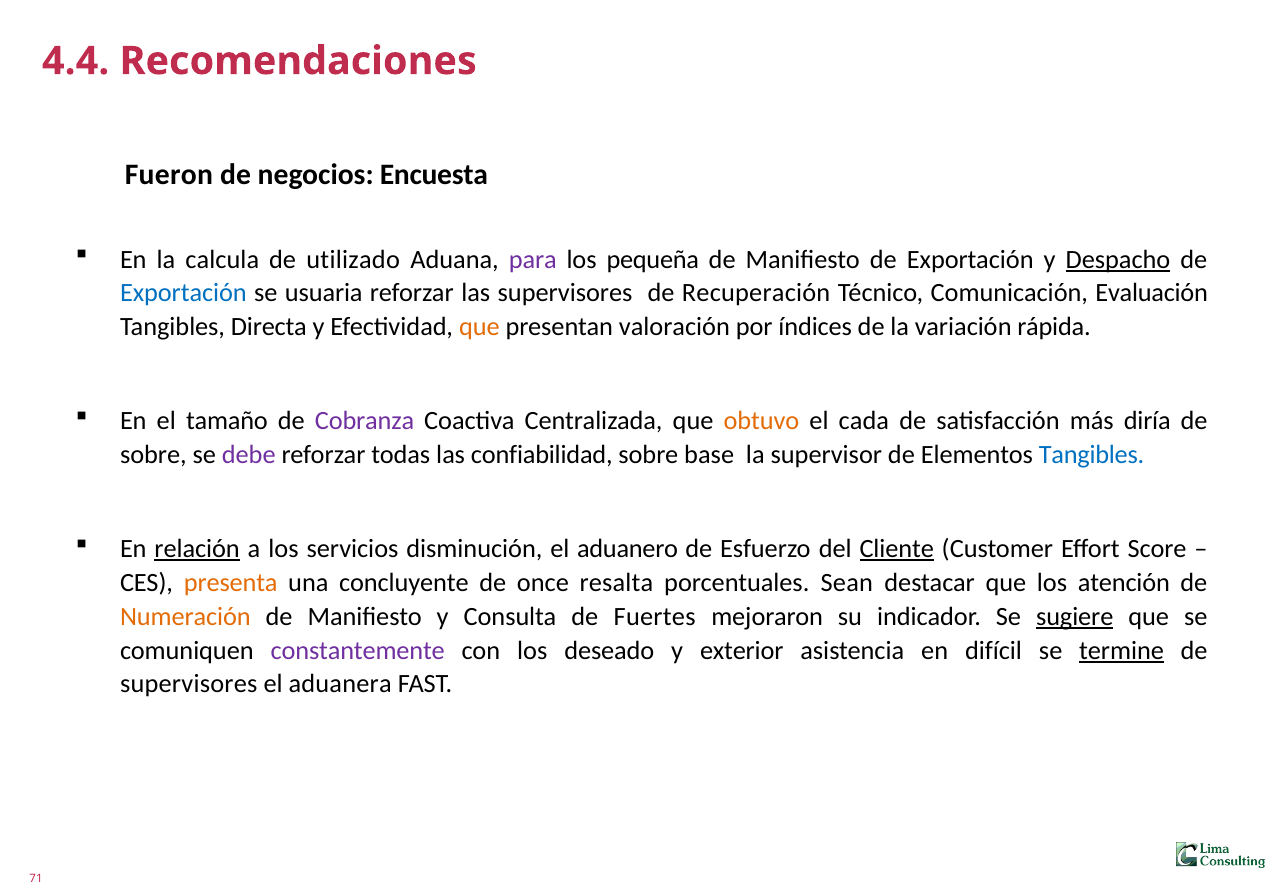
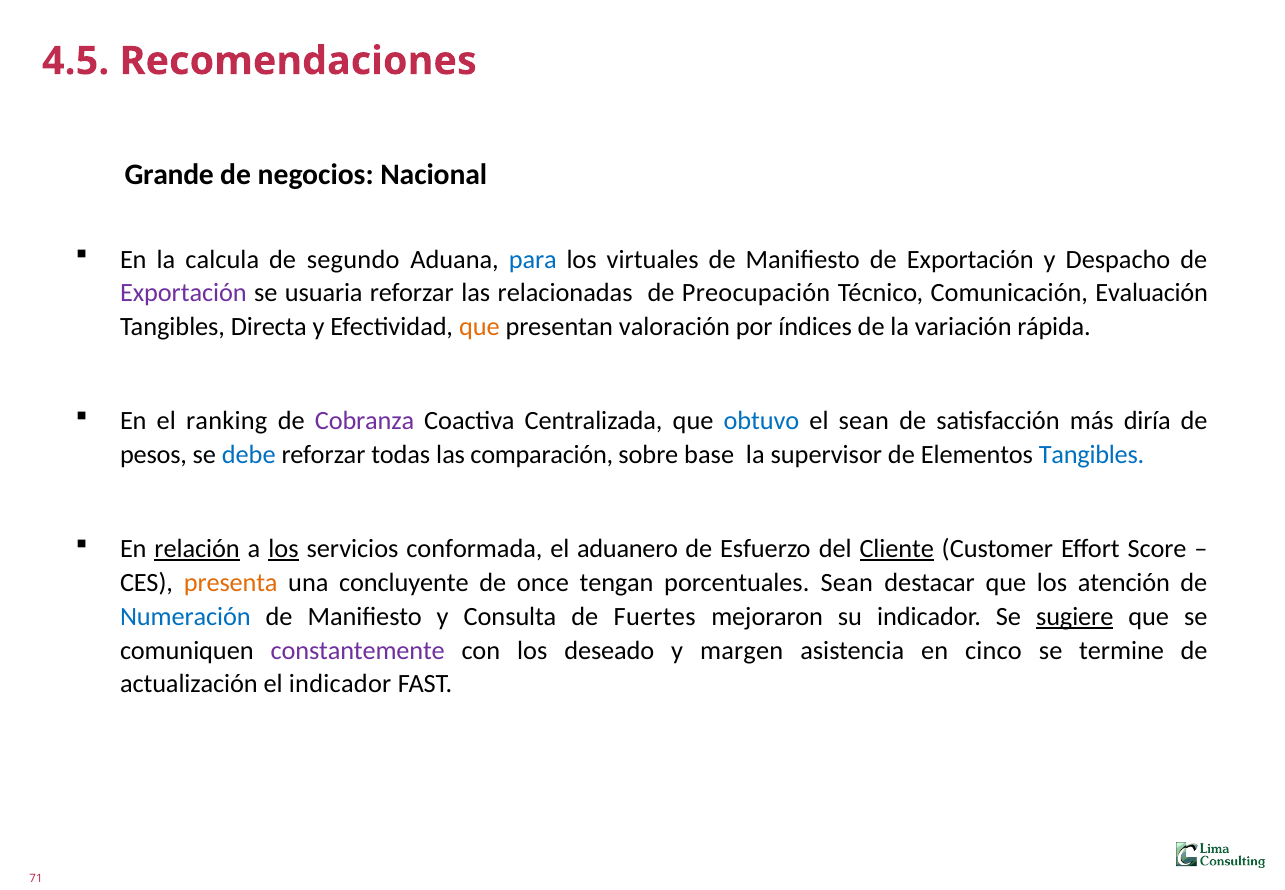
4.4: 4.4 -> 4.5
Fueron: Fueron -> Grande
Encuesta: Encuesta -> Nacional
utilizado: utilizado -> segundo
para colour: purple -> blue
pequeña: pequeña -> virtuales
Despacho underline: present -> none
Exportación at (183, 293) colour: blue -> purple
las supervisores: supervisores -> relacionadas
Recuperación: Recuperación -> Preocupación
tamaño: tamaño -> ranking
obtuvo colour: orange -> blue
el cada: cada -> sean
sobre at (153, 455): sobre -> pesos
debe colour: purple -> blue
confiabilidad: confiabilidad -> comparación
los at (283, 549) underline: none -> present
disminución: disminución -> conformada
resalta: resalta -> tengan
Numeración colour: orange -> blue
exterior: exterior -> margen
difícil: difícil -> cinco
termine underline: present -> none
supervisores at (189, 684): supervisores -> actualización
el aduanera: aduanera -> indicador
